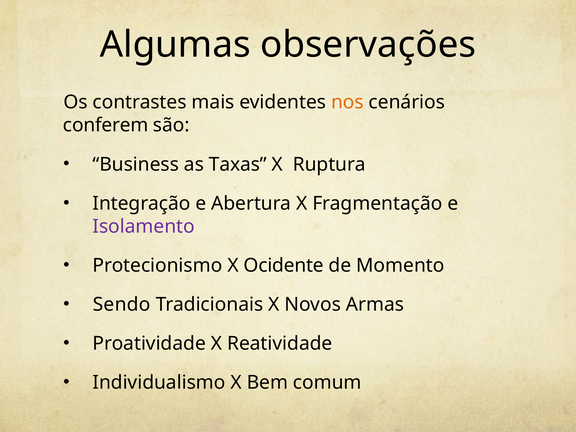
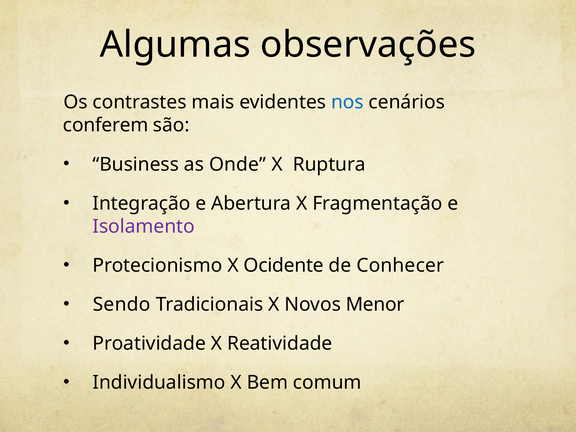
nos colour: orange -> blue
Taxas: Taxas -> Onde
Momento: Momento -> Conhecer
Armas: Armas -> Menor
